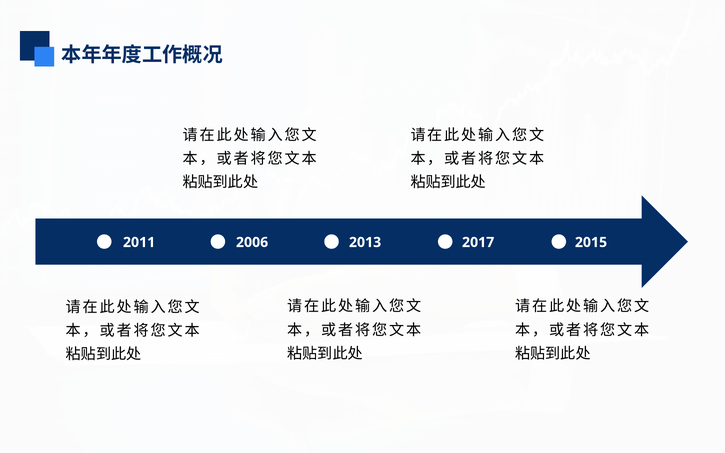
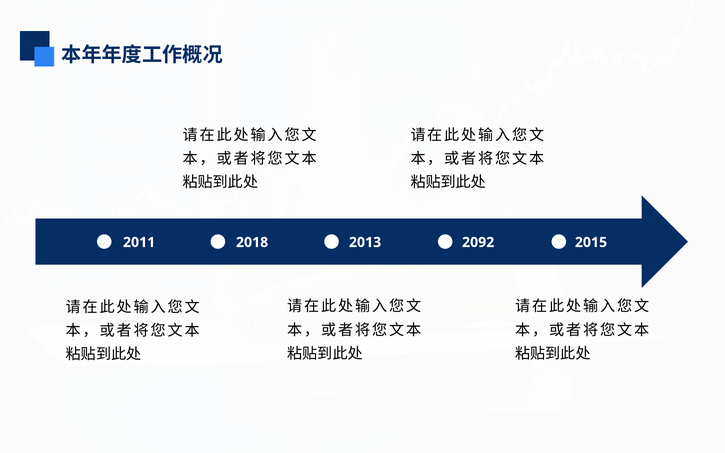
2006: 2006 -> 2018
2017: 2017 -> 2092
